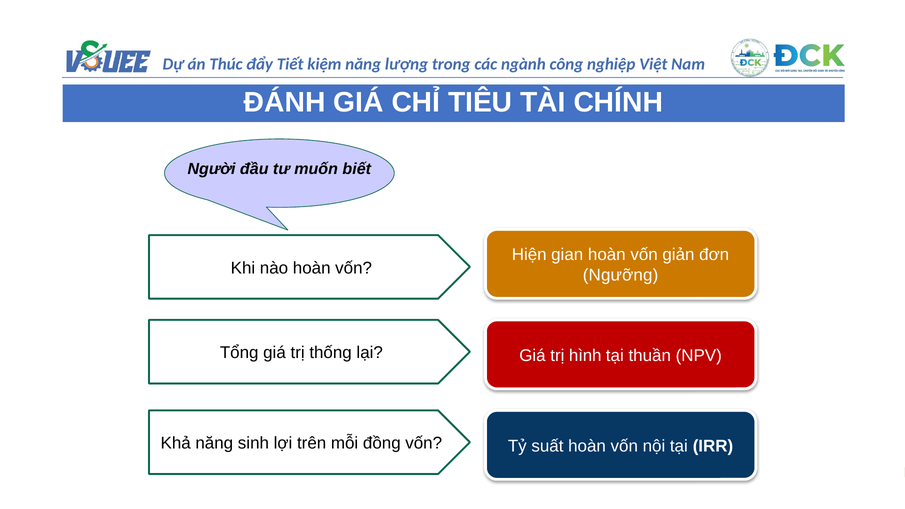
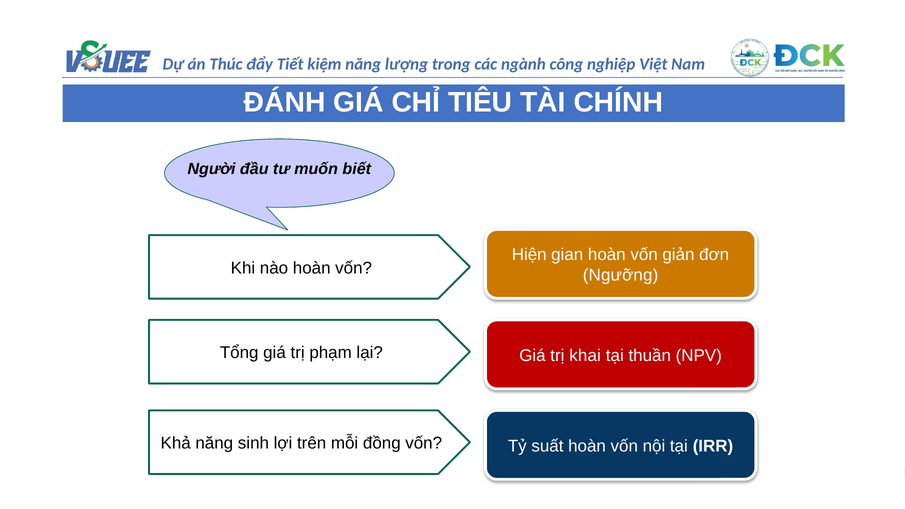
thống: thống -> phạm
hình: hình -> khai
